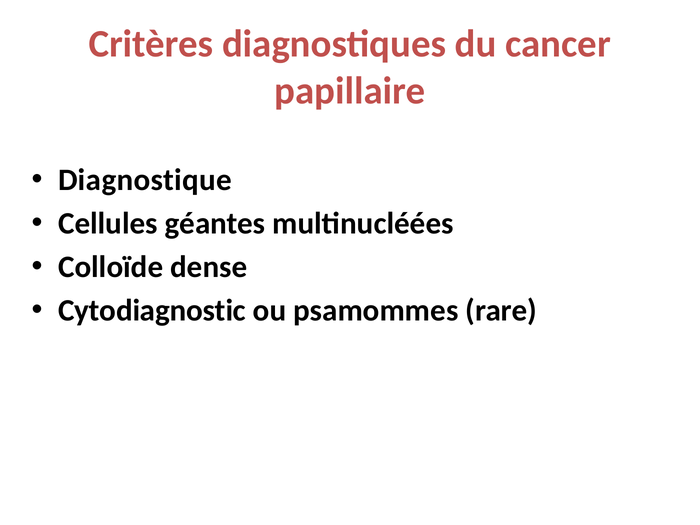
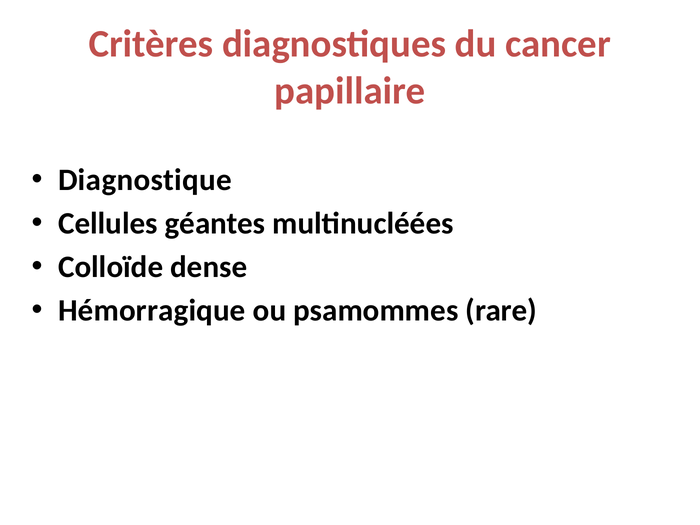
Cytodiagnostic: Cytodiagnostic -> Hémorragique
